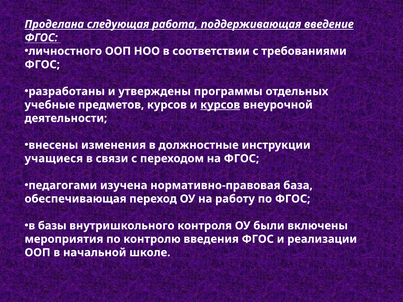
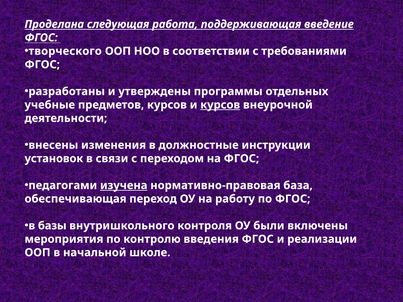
личностного: личностного -> творческого
учащиеся: учащиеся -> установок
изучена underline: none -> present
